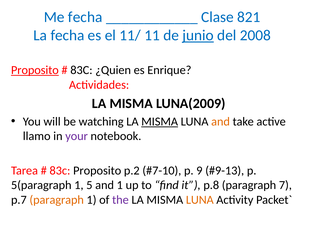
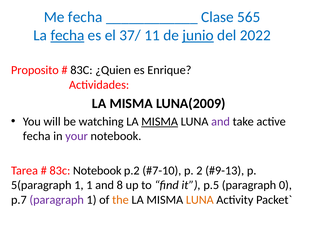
821: 821 -> 565
fecha at (67, 35) underline: none -> present
11/: 11/ -> 37/
2008: 2008 -> 2022
Proposito at (35, 70) underline: present -> none
and at (221, 122) colour: orange -> purple
llamo at (37, 136): llamo -> fecha
83c Proposito: Proposito -> Notebook
9: 9 -> 2
1 5: 5 -> 1
and 1: 1 -> 8
p.8: p.8 -> p.5
7: 7 -> 0
paragraph at (57, 200) colour: orange -> purple
the colour: purple -> orange
